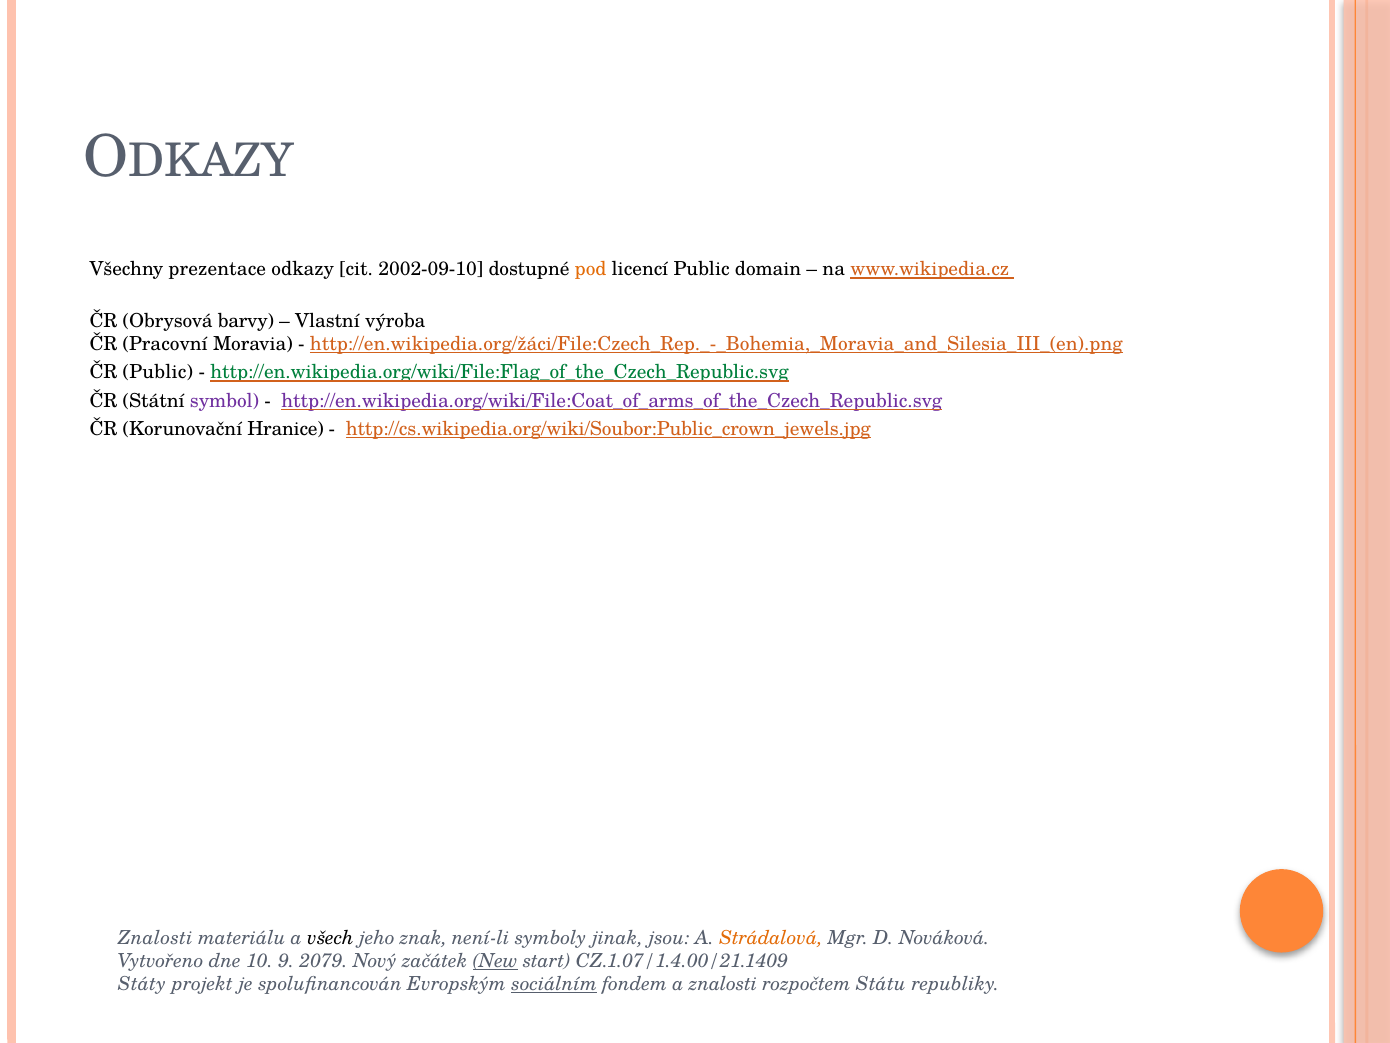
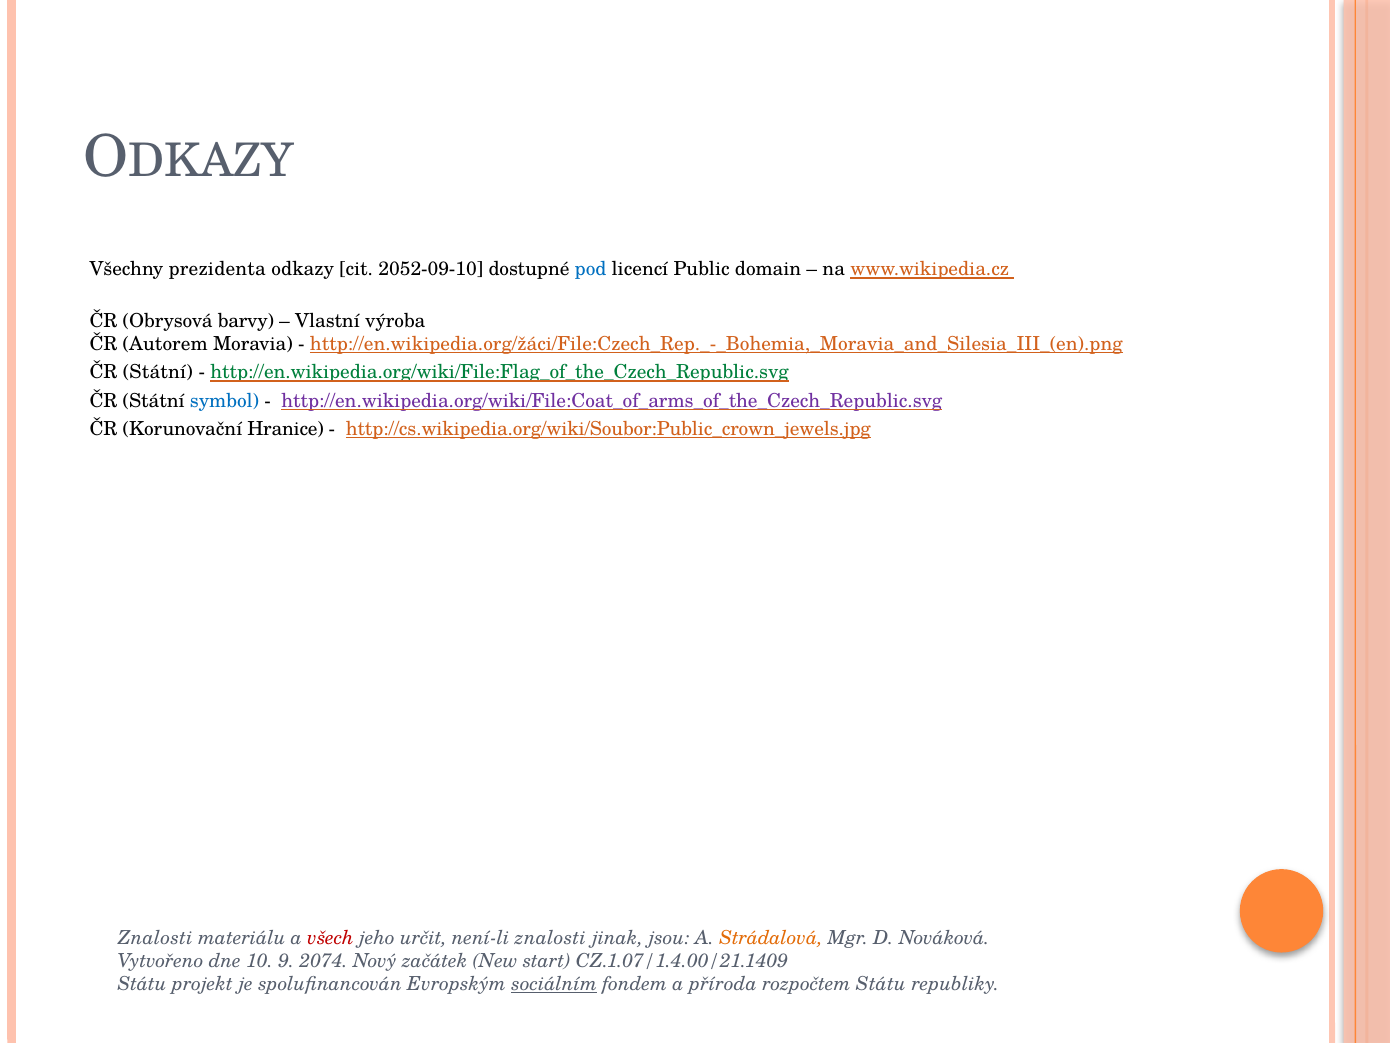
prezentace: prezentace -> prezidenta
2002-09-10: 2002-09-10 -> 2052-09-10
pod colour: orange -> blue
Pracovní: Pracovní -> Autorem
Public at (158, 372): Public -> Státní
symbol colour: purple -> blue
všech colour: black -> red
znak: znak -> určit
není-li symboly: symboly -> znalosti
2079: 2079 -> 2074
New underline: present -> none
Státy at (142, 984): Státy -> Státu
a znalosti: znalosti -> příroda
